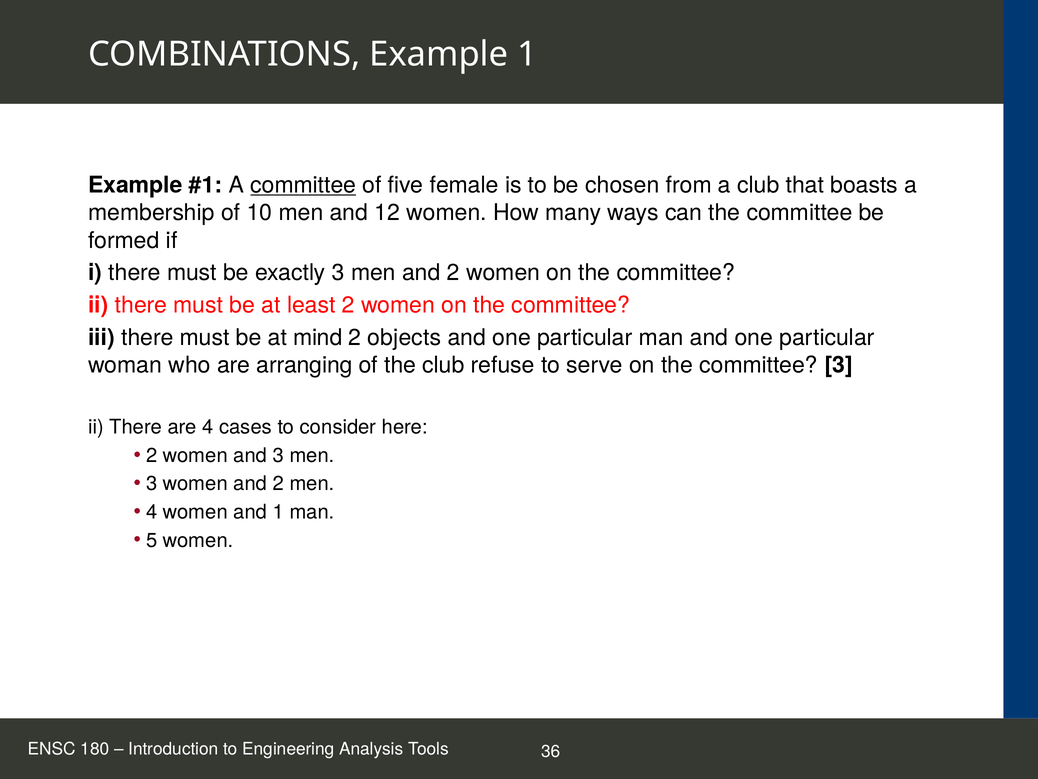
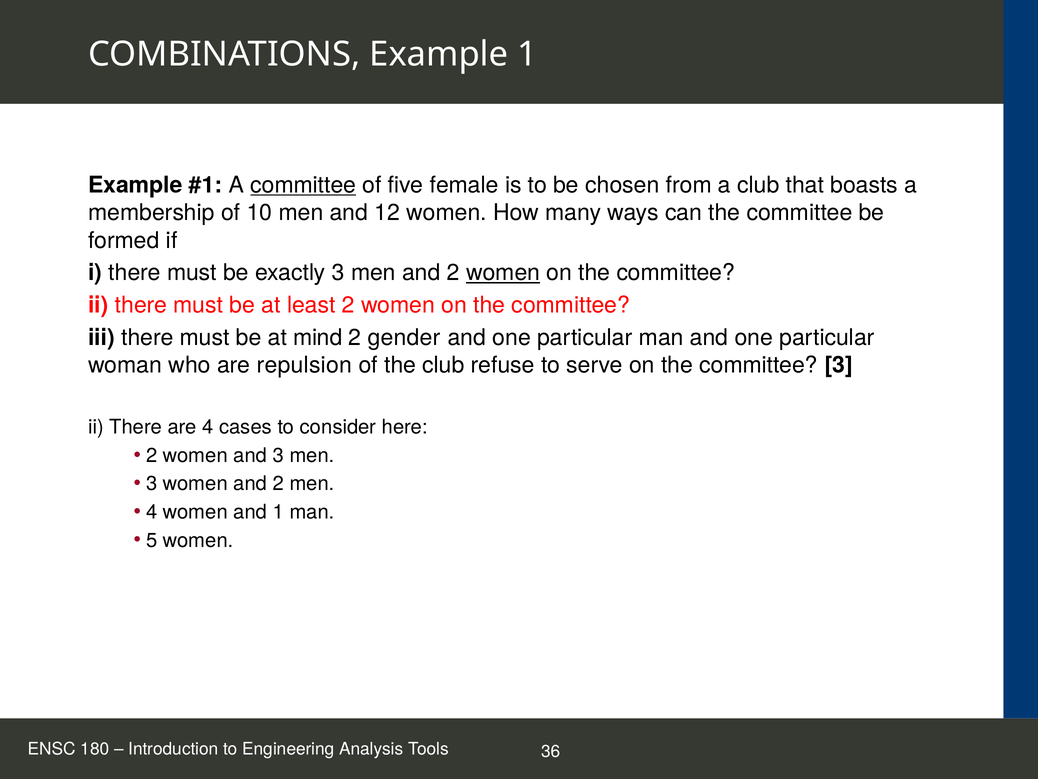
women at (503, 273) underline: none -> present
objects: objects -> gender
arranging: arranging -> repulsion
